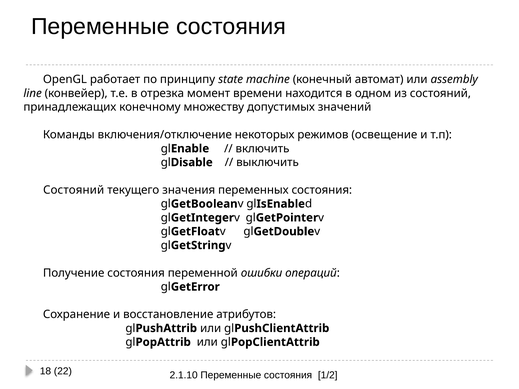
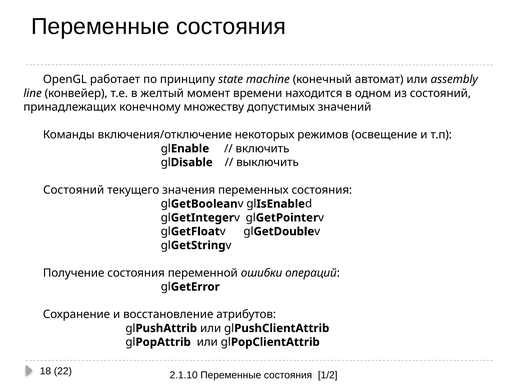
отрезка: отрезка -> желтый
